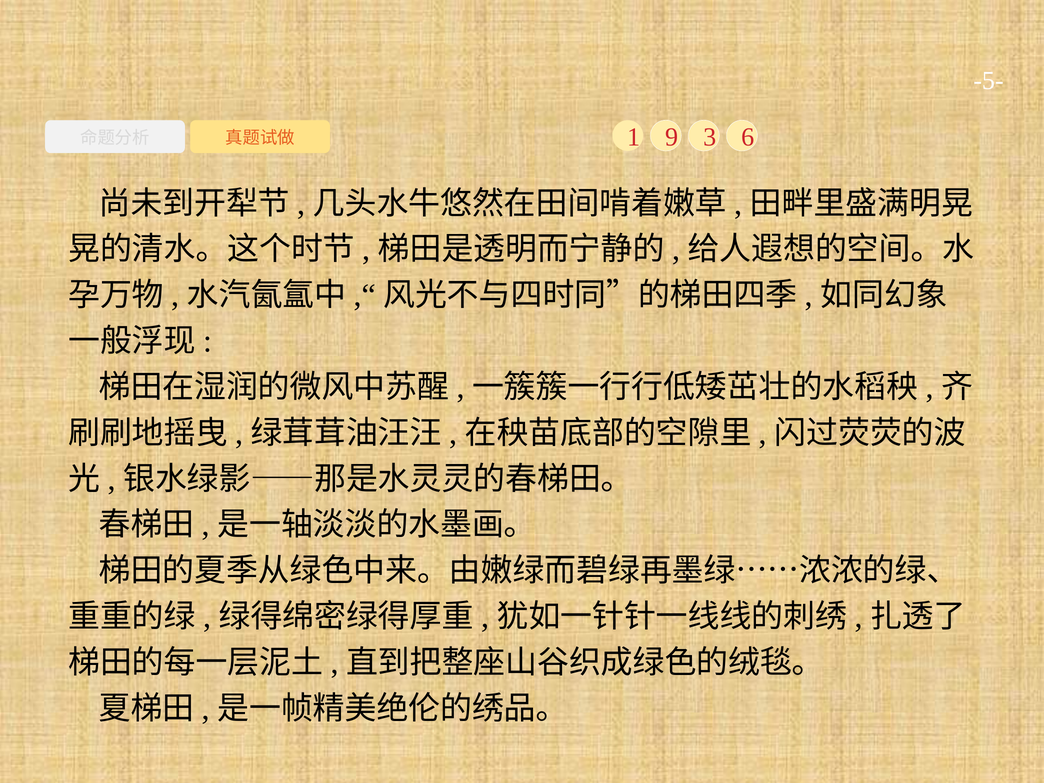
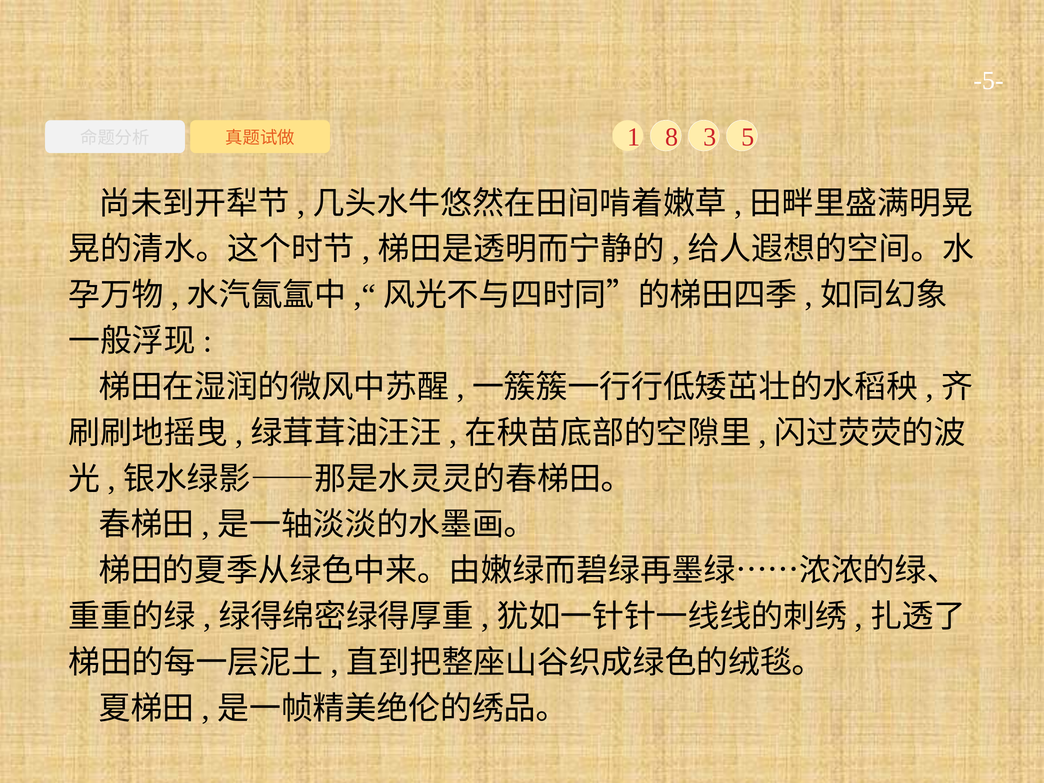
9: 9 -> 8
6: 6 -> 5
